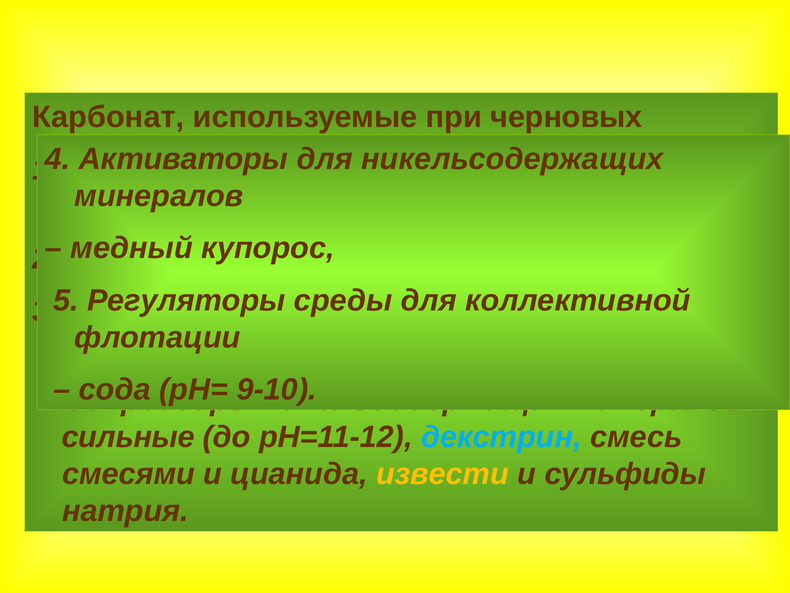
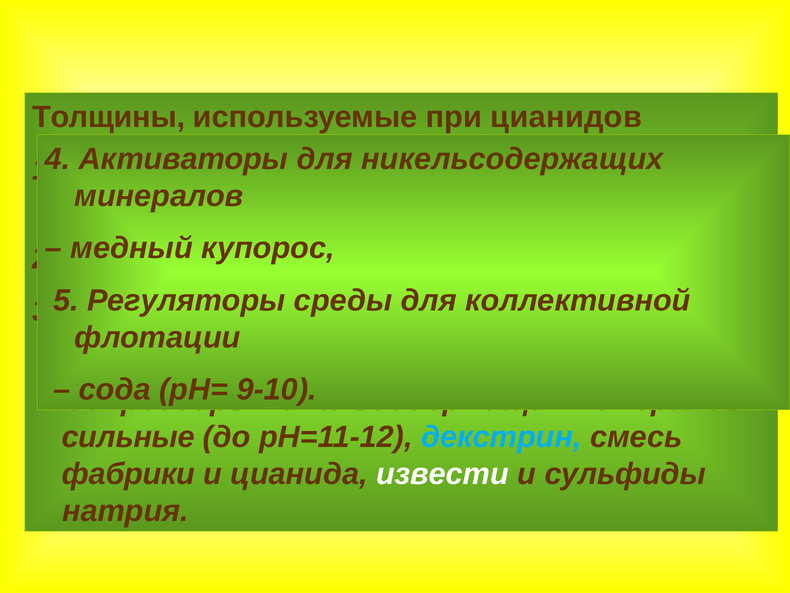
Карбонат: Карбонат -> Толщины
черновых: черновых -> цианидов
смесями: смесями -> фабрики
извести colour: yellow -> white
